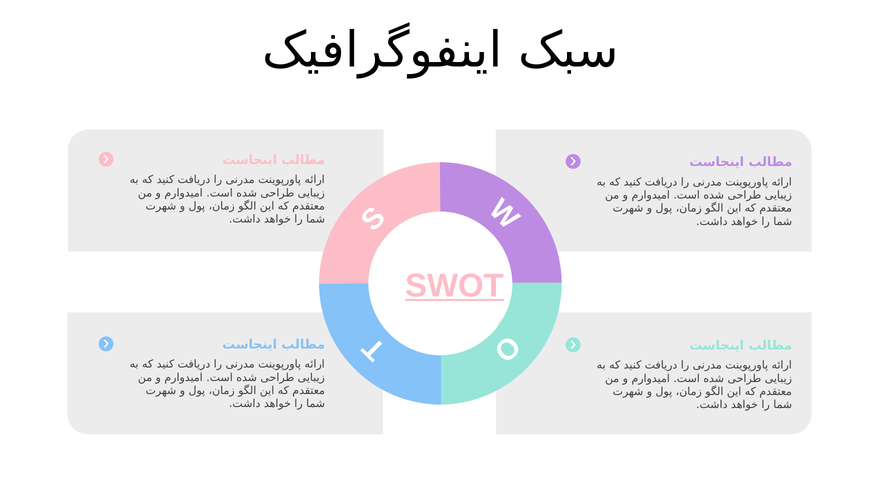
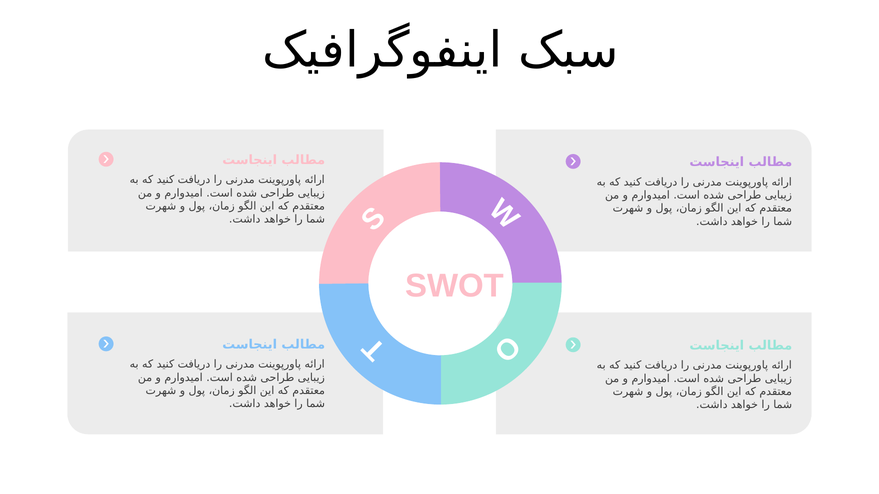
SWOT underline: present -> none
